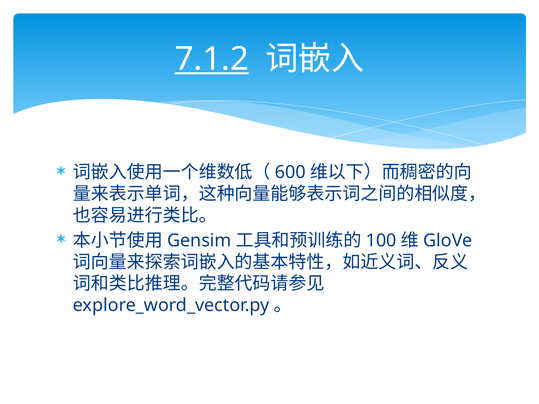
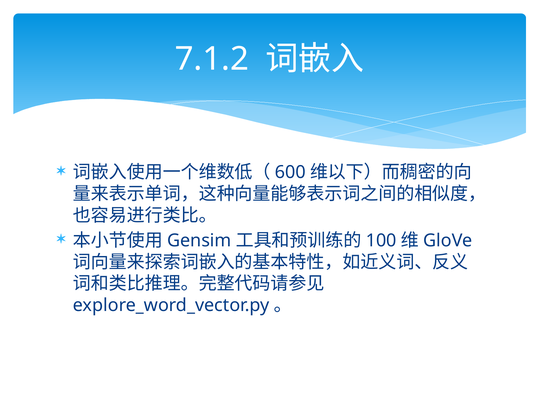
7.1.2 underline: present -> none
